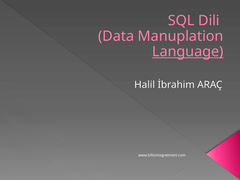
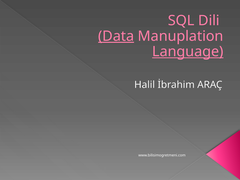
Data underline: none -> present
